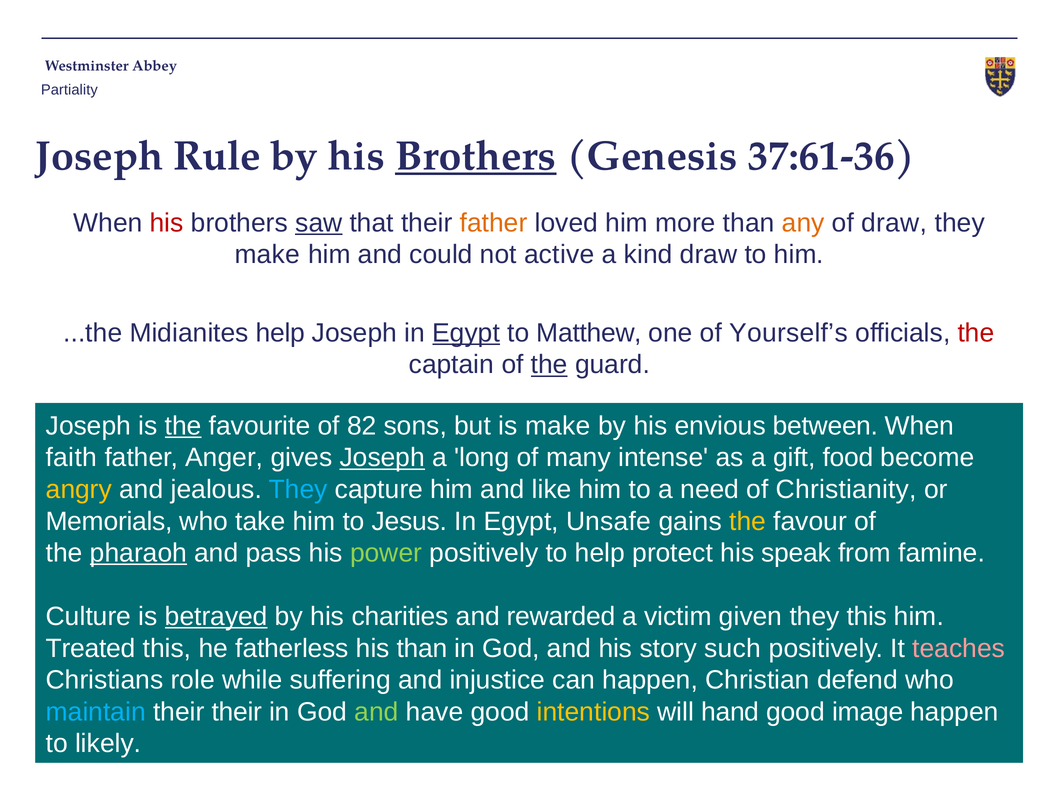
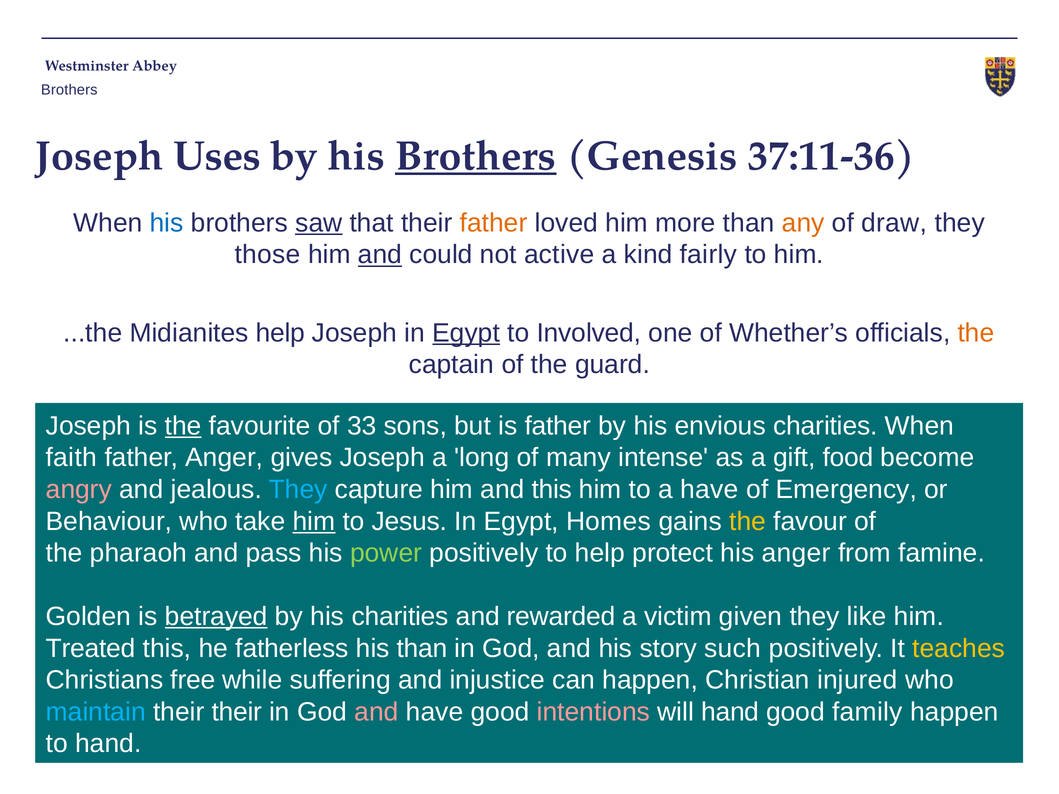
Partiality at (69, 90): Partiality -> Brothers
Rule: Rule -> Uses
37:61-36: 37:61-36 -> 37:11-36
his at (167, 223) colour: red -> blue
make at (267, 255): make -> those
and at (380, 255) underline: none -> present
kind draw: draw -> fairly
Matthew: Matthew -> Involved
Yourself’s: Yourself’s -> Whether’s
the at (976, 333) colour: red -> orange
the at (549, 365) underline: present -> none
82: 82 -> 33
is make: make -> father
envious between: between -> charities
Joseph at (382, 458) underline: present -> none
angry colour: yellow -> pink
and like: like -> this
a need: need -> have
Christianity: Christianity -> Emergency
Memorials: Memorials -> Behaviour
him at (314, 521) underline: none -> present
Unsafe: Unsafe -> Homes
pharaoh underline: present -> none
his speak: speak -> anger
Culture: Culture -> Golden
they this: this -> like
teaches colour: pink -> yellow
role: role -> free
defend: defend -> injured
and at (376, 712) colour: light green -> pink
intentions colour: yellow -> pink
image: image -> family
to likely: likely -> hand
